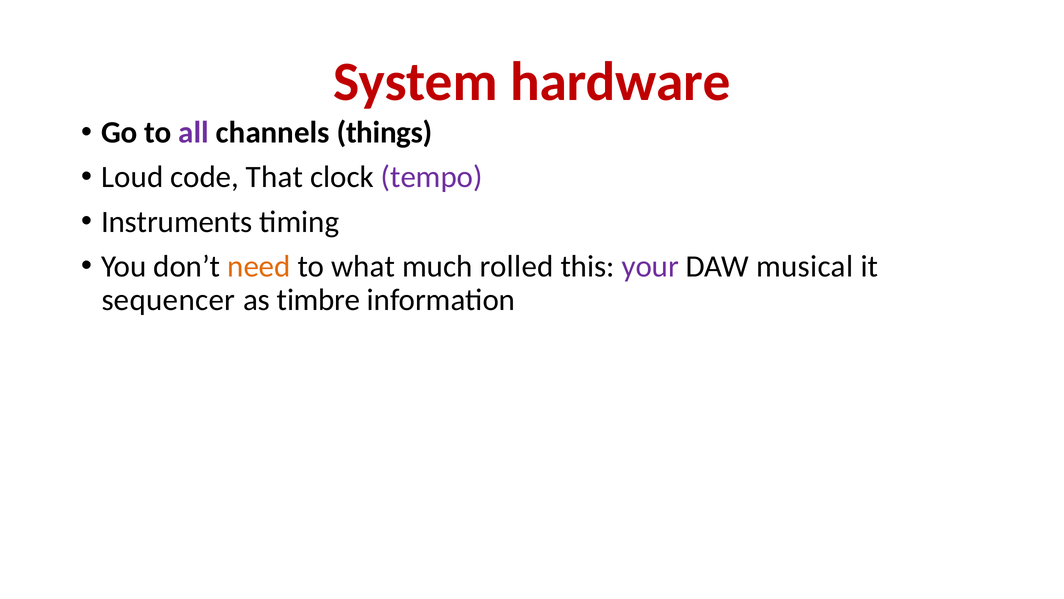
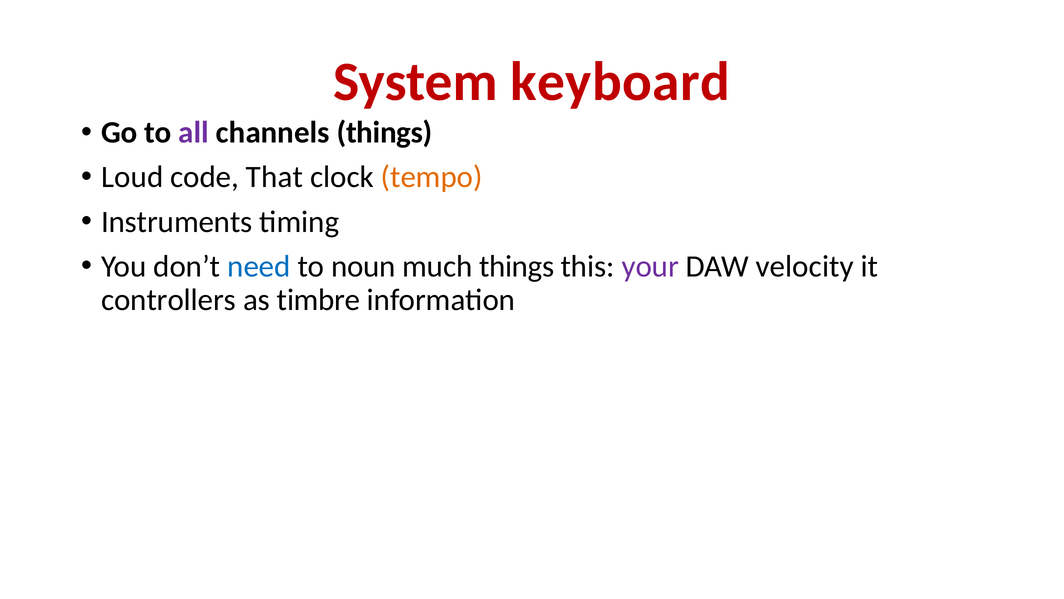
hardware: hardware -> keyboard
tempo colour: purple -> orange
need colour: orange -> blue
what: what -> noun
much rolled: rolled -> things
musical: musical -> velocity
sequencer: sequencer -> controllers
